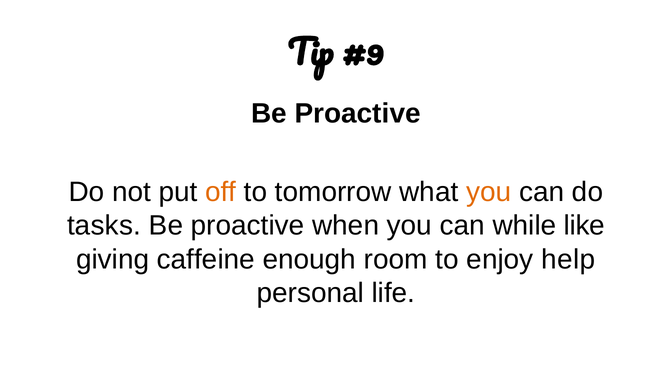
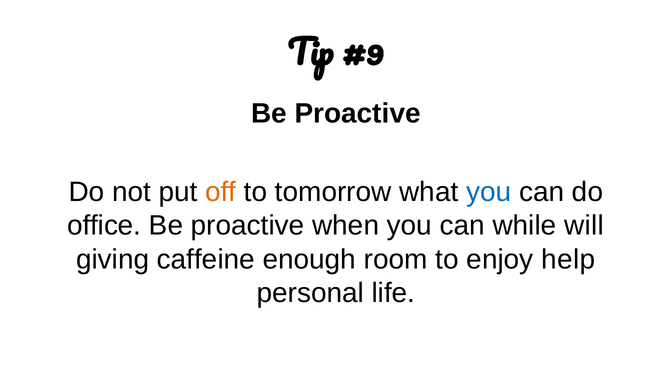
you at (489, 192) colour: orange -> blue
tasks: tasks -> office
like: like -> will
